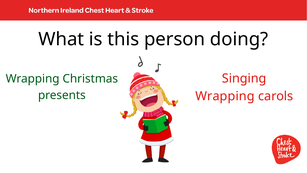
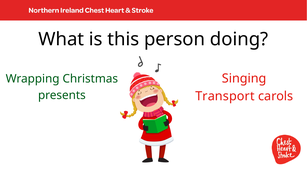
Wrapping at (225, 96): Wrapping -> Transport
